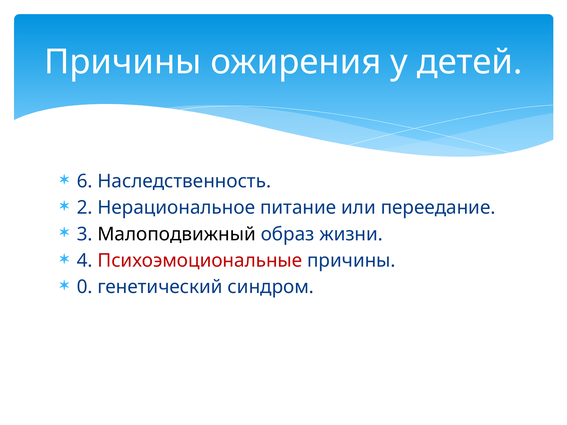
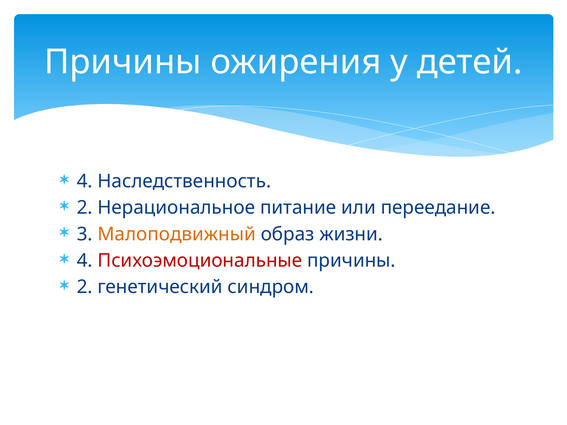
6 at (85, 181): 6 -> 4
Малоподвижный colour: black -> orange
0 at (85, 287): 0 -> 2
